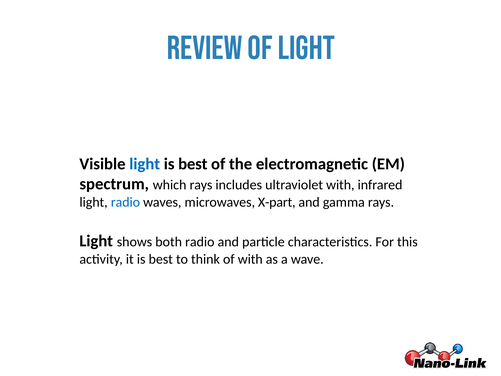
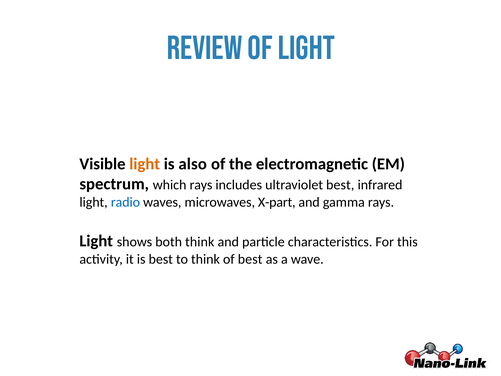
light at (145, 164) colour: blue -> orange
best at (193, 164): best -> also
ultraviolet with: with -> best
both radio: radio -> think
of with: with -> best
